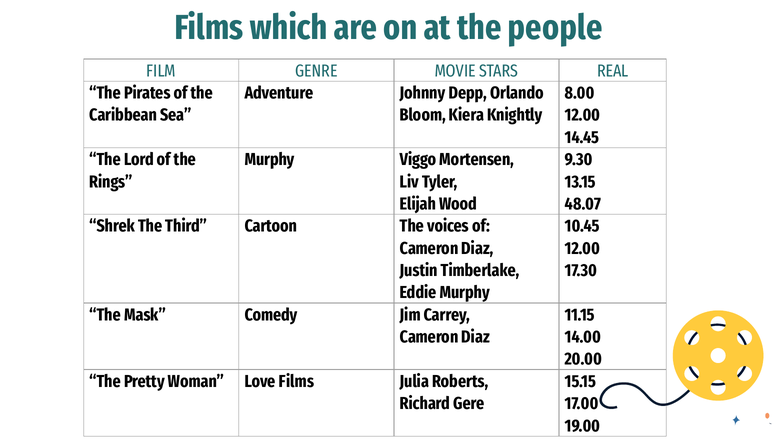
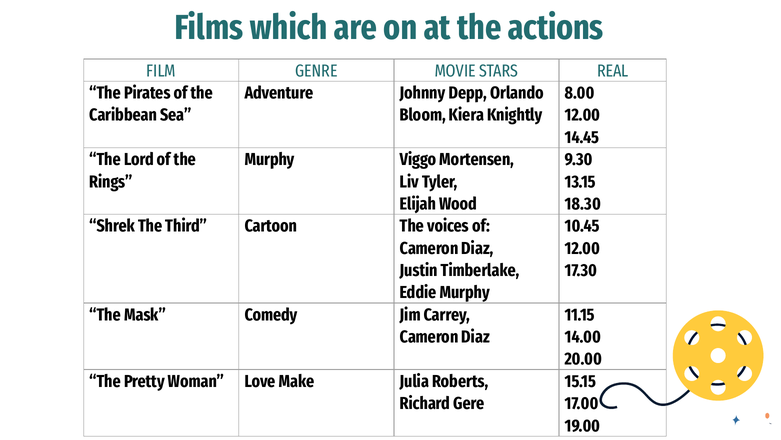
people: people -> actions
48.07: 48.07 -> 18.30
Love Films: Films -> Make
